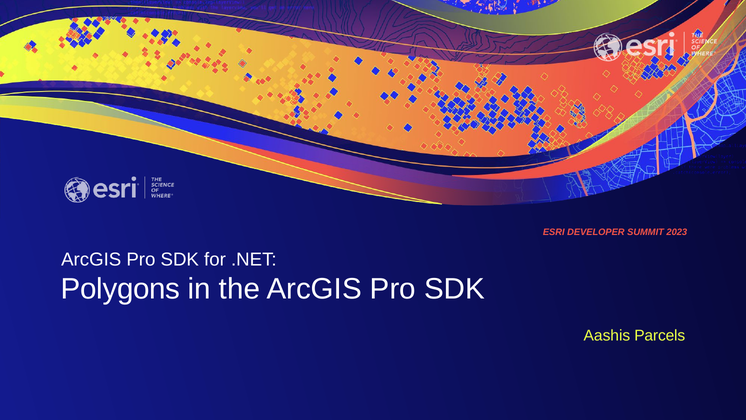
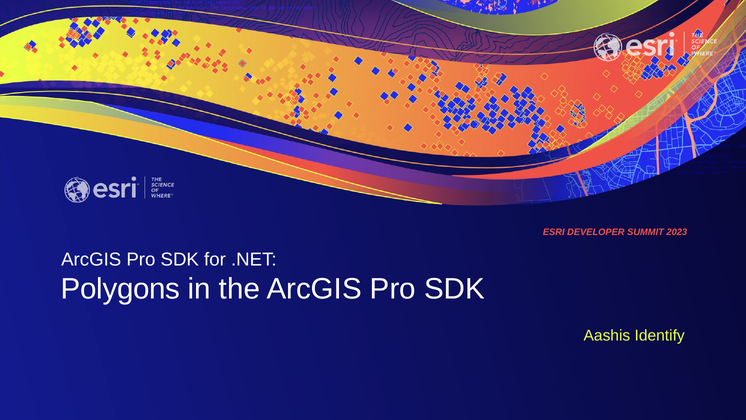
Parcels: Parcels -> Identify
